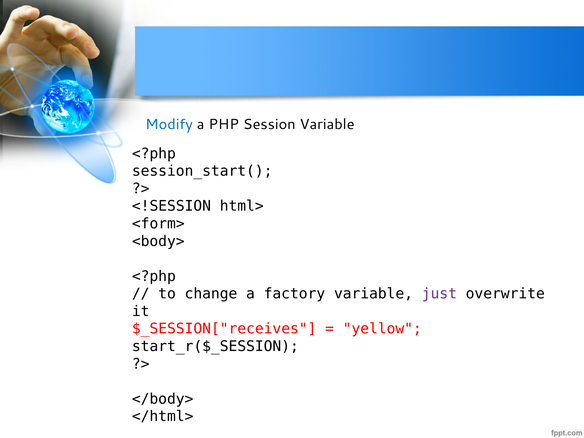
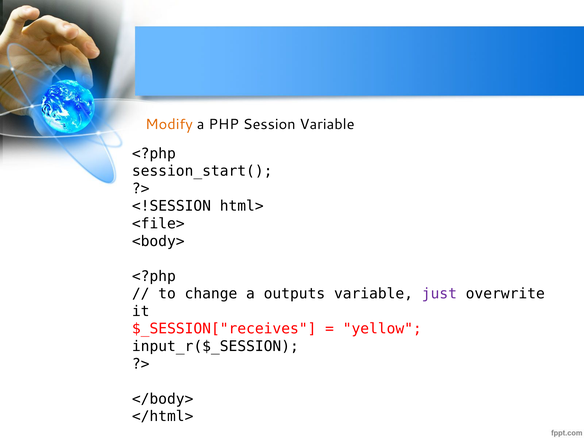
Modify colour: blue -> orange
<form>: <form> -> <file>
factory: factory -> outputs
start_r($_SESSION: start_r($_SESSION -> input_r($_SESSION
